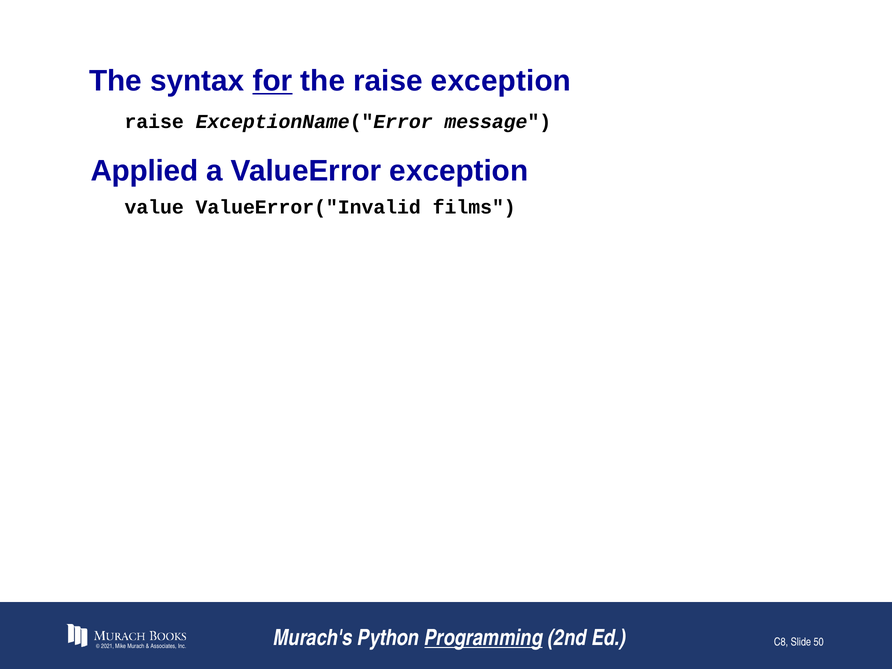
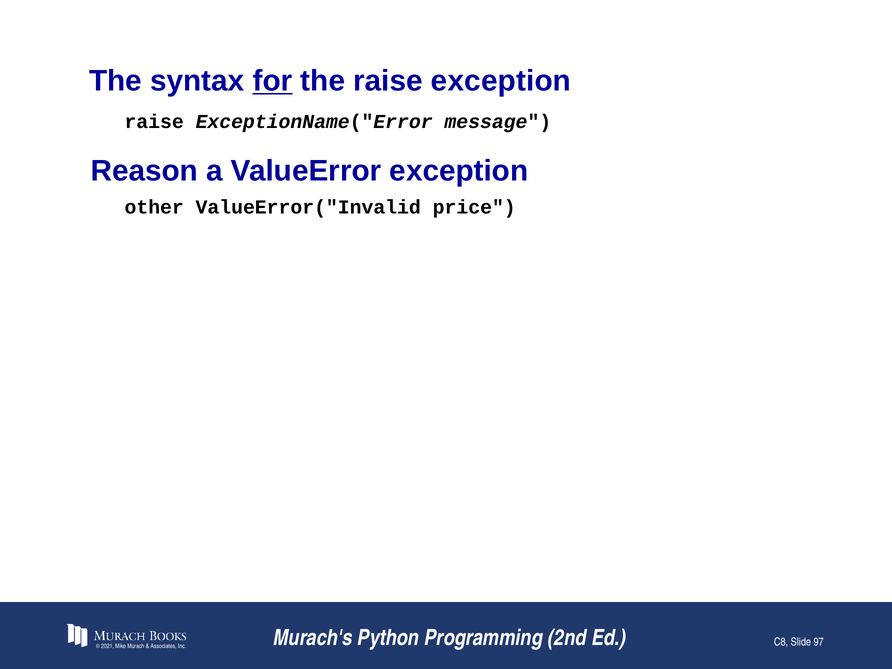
Applied: Applied -> Reason
value: value -> other
films: films -> price
Programming underline: present -> none
50: 50 -> 97
